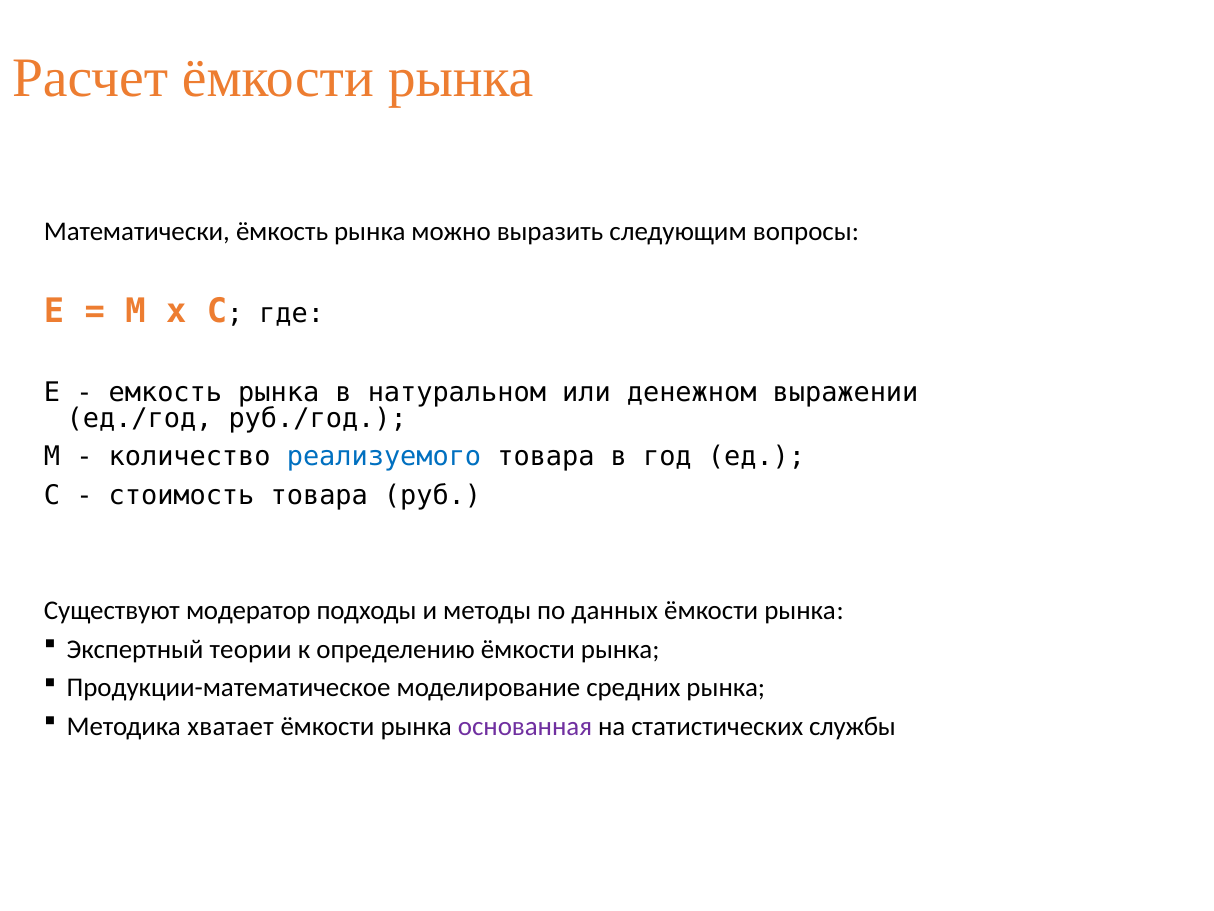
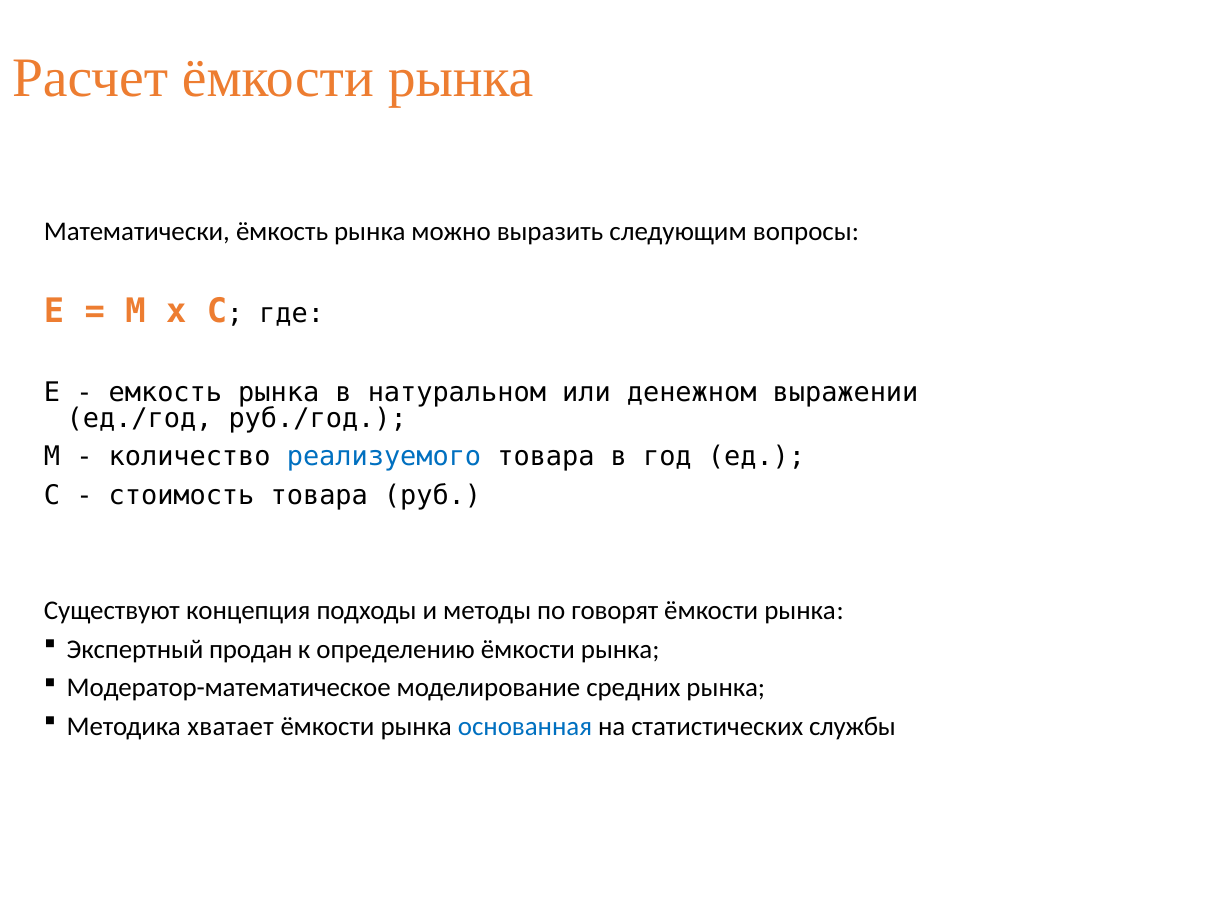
модератор: модератор -> концепция
данных: данных -> говорят
теории: теории -> продан
Продукции-математическое: Продукции-математическое -> Модератор-математическое
основанная colour: purple -> blue
